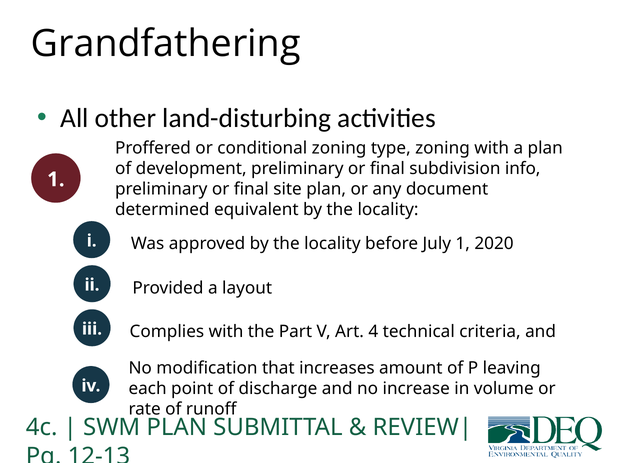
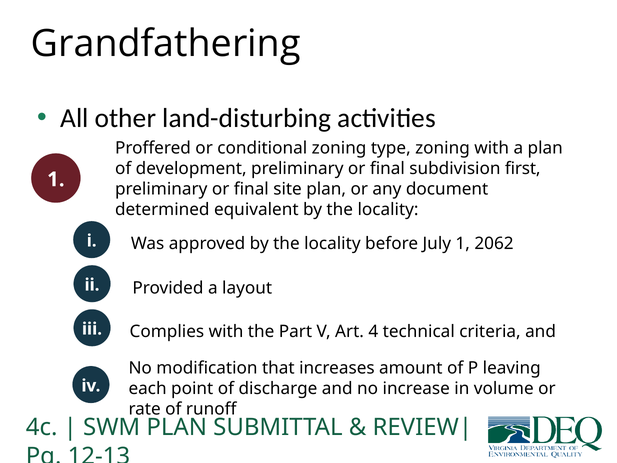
info: info -> first
2020: 2020 -> 2062
